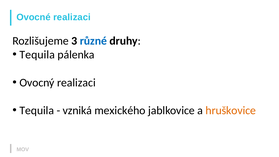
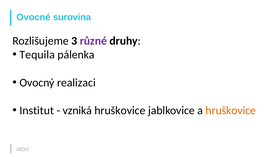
Ovocné realizaci: realizaci -> surovina
různé colour: blue -> purple
Tequila at (37, 111): Tequila -> Institut
vzniká mexického: mexického -> hruškovice
